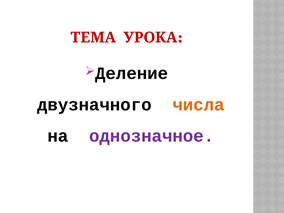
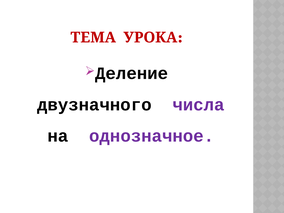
числа colour: orange -> purple
